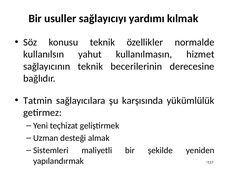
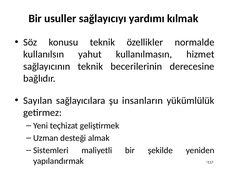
Tatmin: Tatmin -> Sayılan
karşısında: karşısında -> insanların
